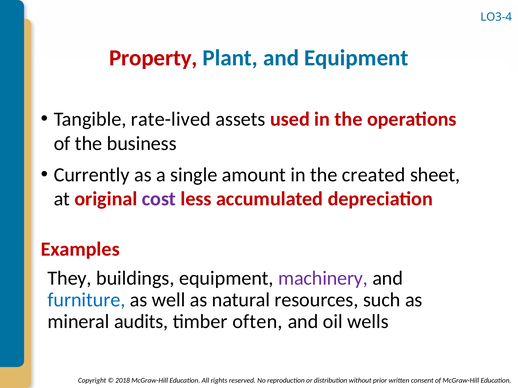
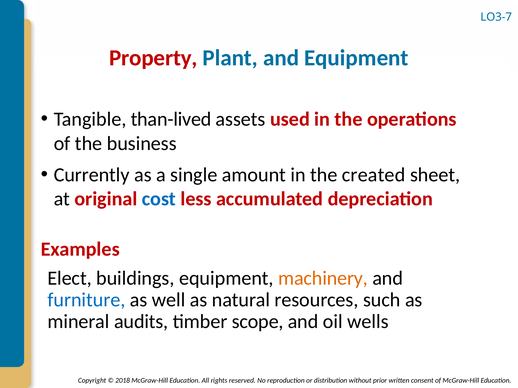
LO3-4: LO3-4 -> LO3-7
rate-lived: rate-lived -> than-lived
cost colour: purple -> blue
They: They -> Elect
machinery colour: purple -> orange
often: often -> scope
